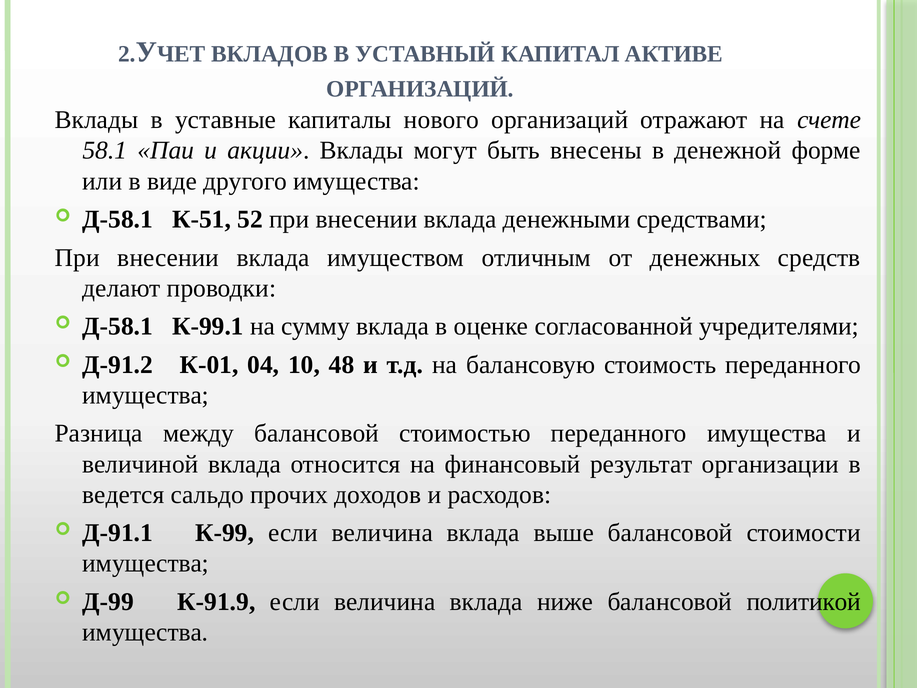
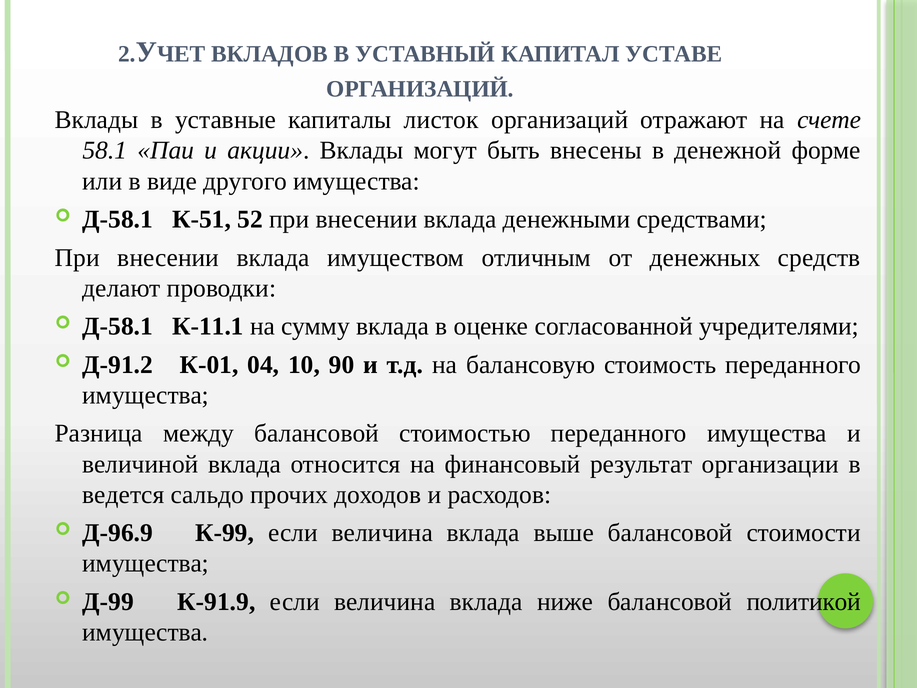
АКТИВЕ: АКТИВЕ -> УСТАВЕ
нового: нового -> листок
К-99.1: К-99.1 -> К-11.1
48: 48 -> 90
Д-91.1: Д-91.1 -> Д-96.9
